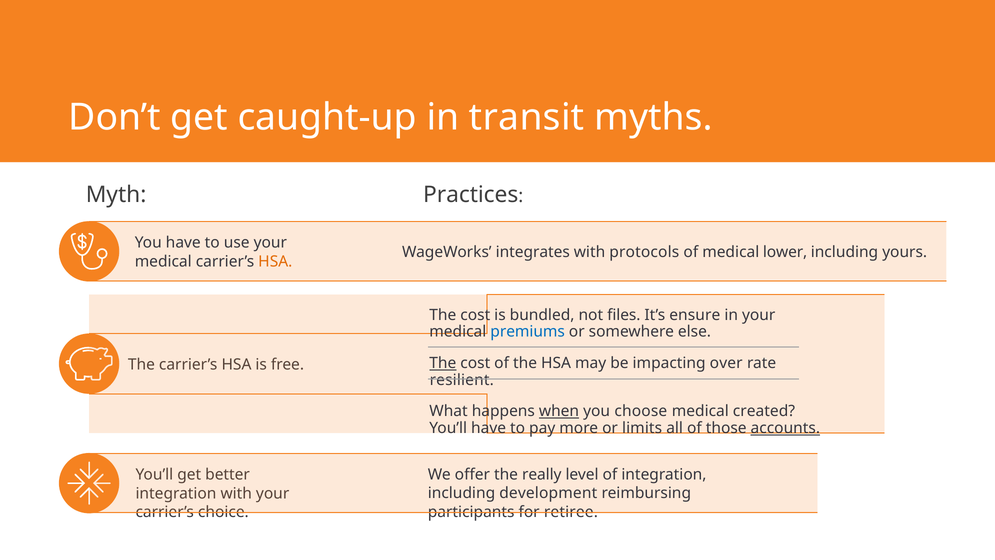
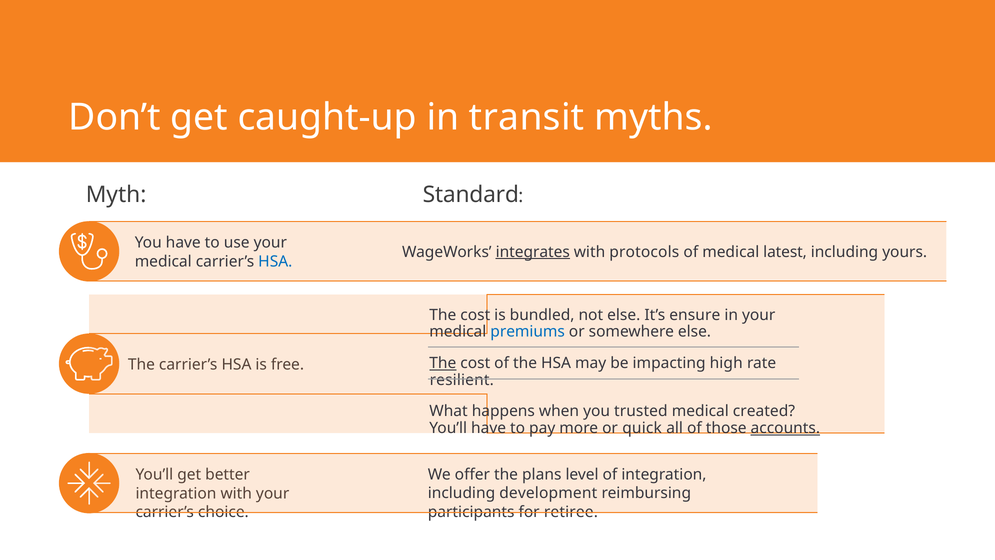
Practices: Practices -> Standard
integrates underline: none -> present
lower: lower -> latest
HSA at (275, 261) colour: orange -> blue
not files: files -> else
over: over -> high
when underline: present -> none
choose: choose -> trusted
limits: limits -> quick
really: really -> plans
